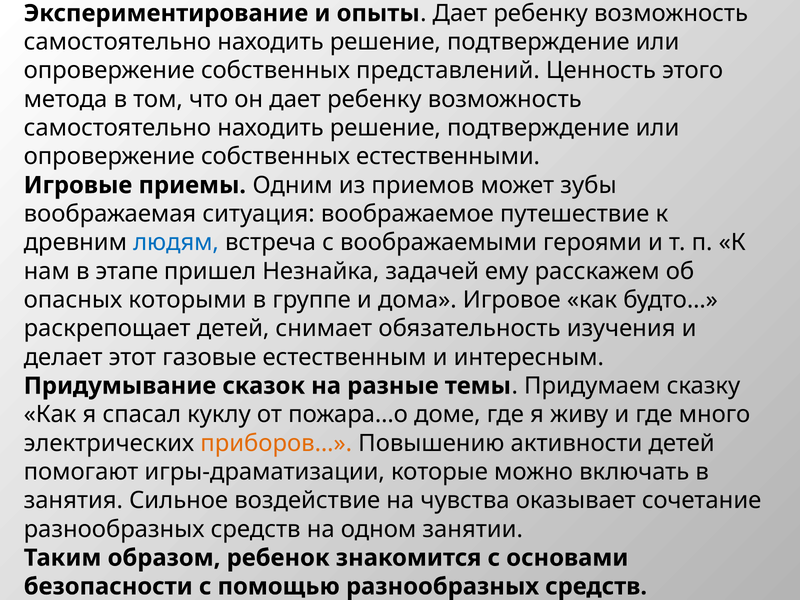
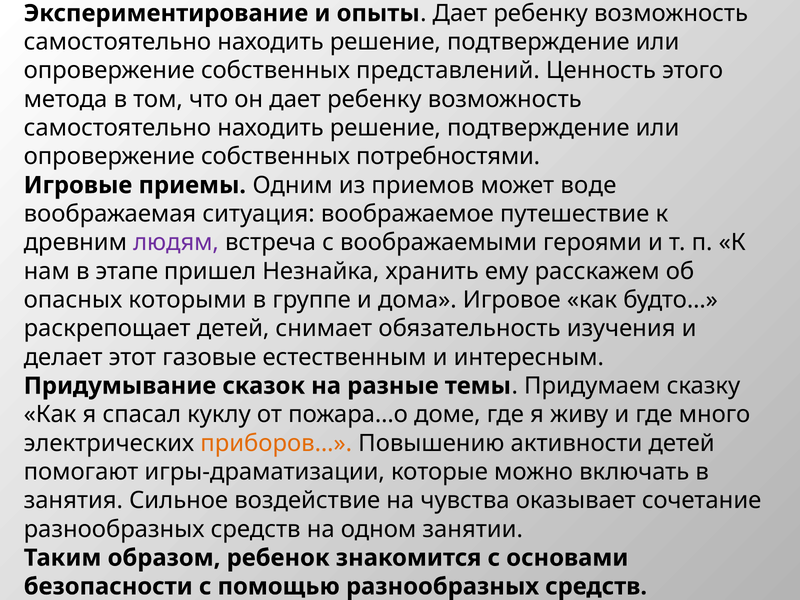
естественными: естественными -> потребностями
зубы: зубы -> воде
людям colour: blue -> purple
задачей: задачей -> хранить
